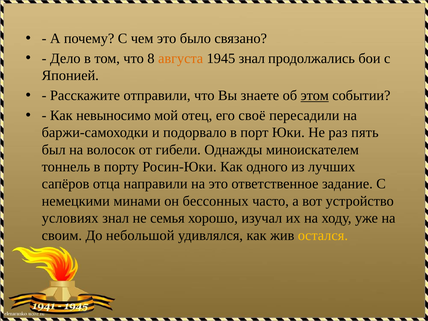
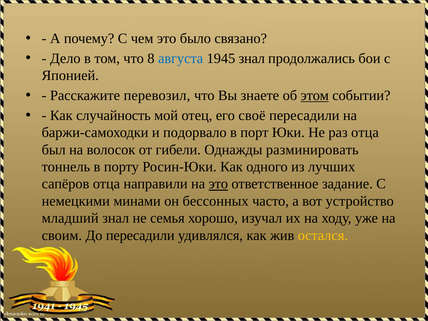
августа colour: orange -> blue
отправили: отправили -> перевозил
невыносимо: невыносимо -> случайность
раз пять: пять -> отца
миноискателем: миноискателем -> разминировать
это at (218, 184) underline: none -> present
условиях: условиях -> младший
До небольшой: небольшой -> пересадили
